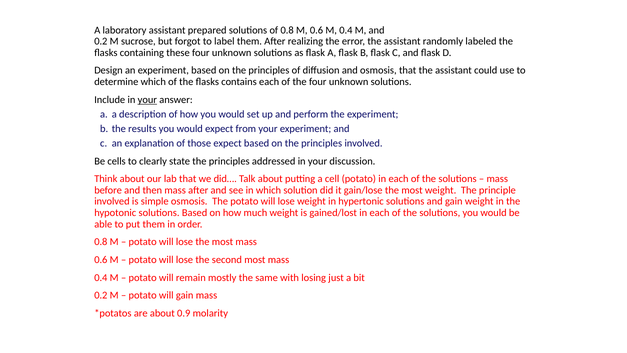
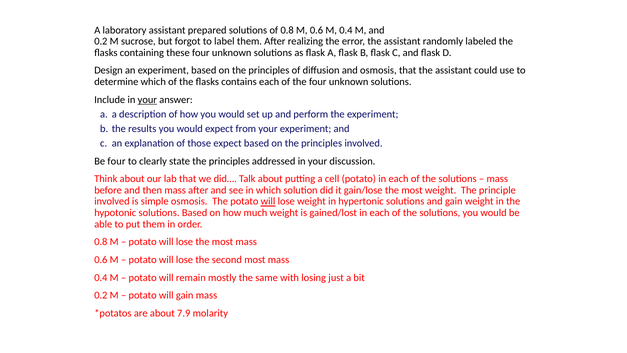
Be cells: cells -> four
will at (268, 201) underline: none -> present
0.9: 0.9 -> 7.9
